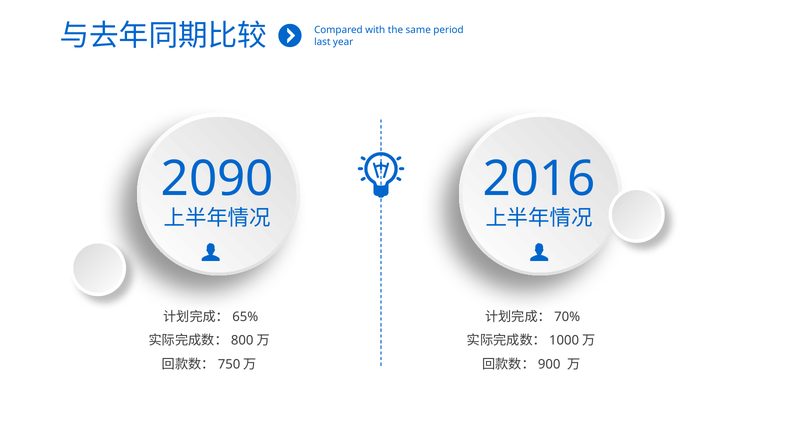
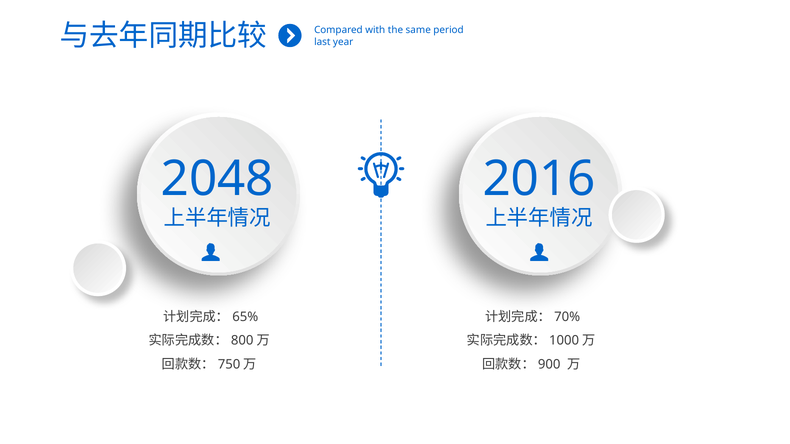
2090: 2090 -> 2048
